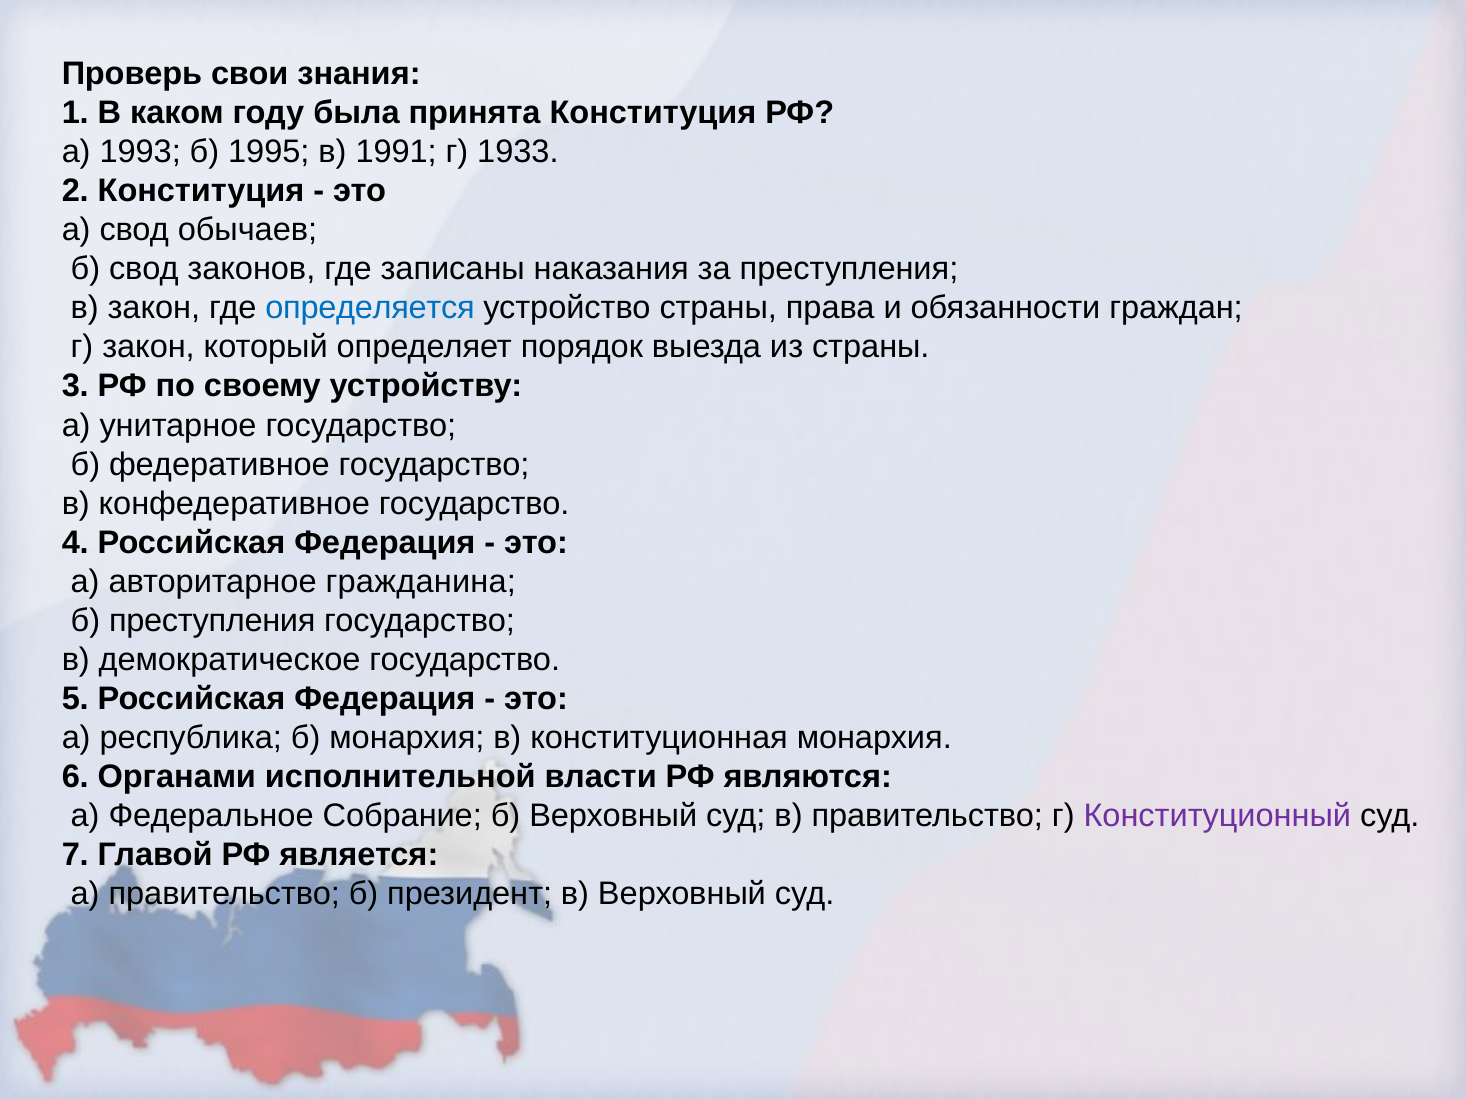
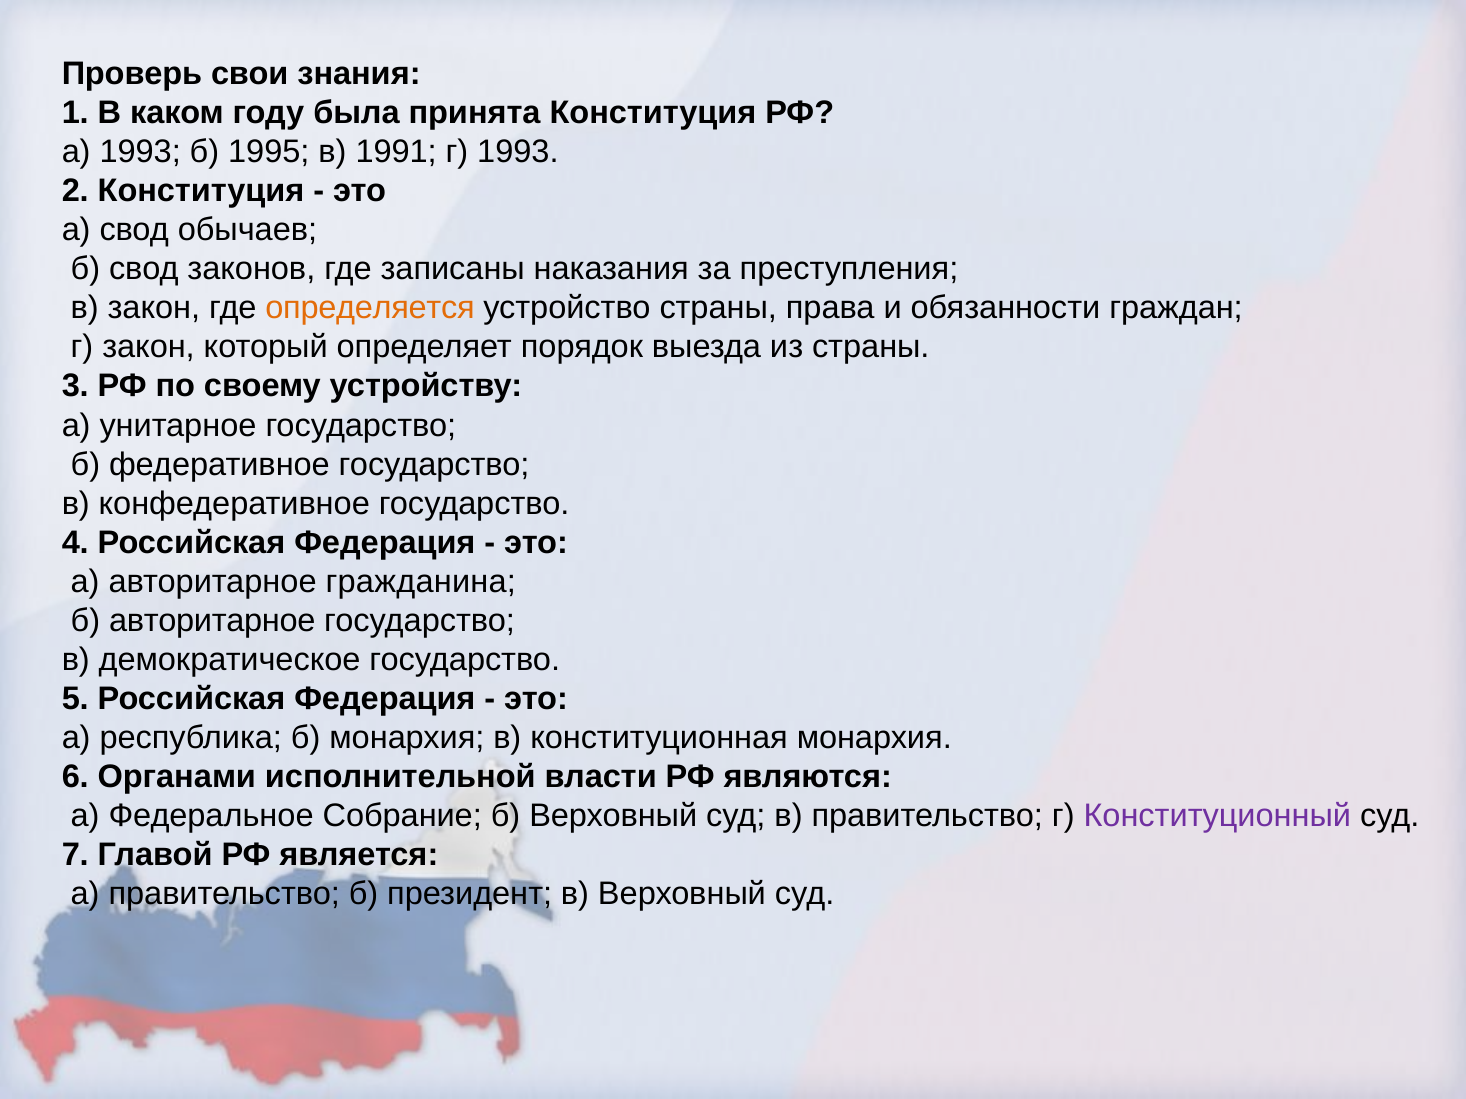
г 1933: 1933 -> 1993
определяется colour: blue -> orange
б преступления: преступления -> авторитарное
